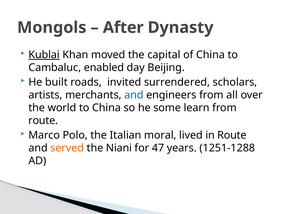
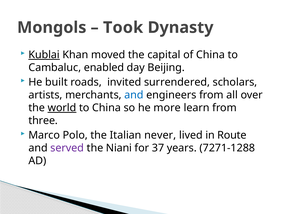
After: After -> Took
world underline: none -> present
some: some -> more
route at (43, 121): route -> three
moral: moral -> never
served colour: orange -> purple
47: 47 -> 37
1251-1288: 1251-1288 -> 7271-1288
